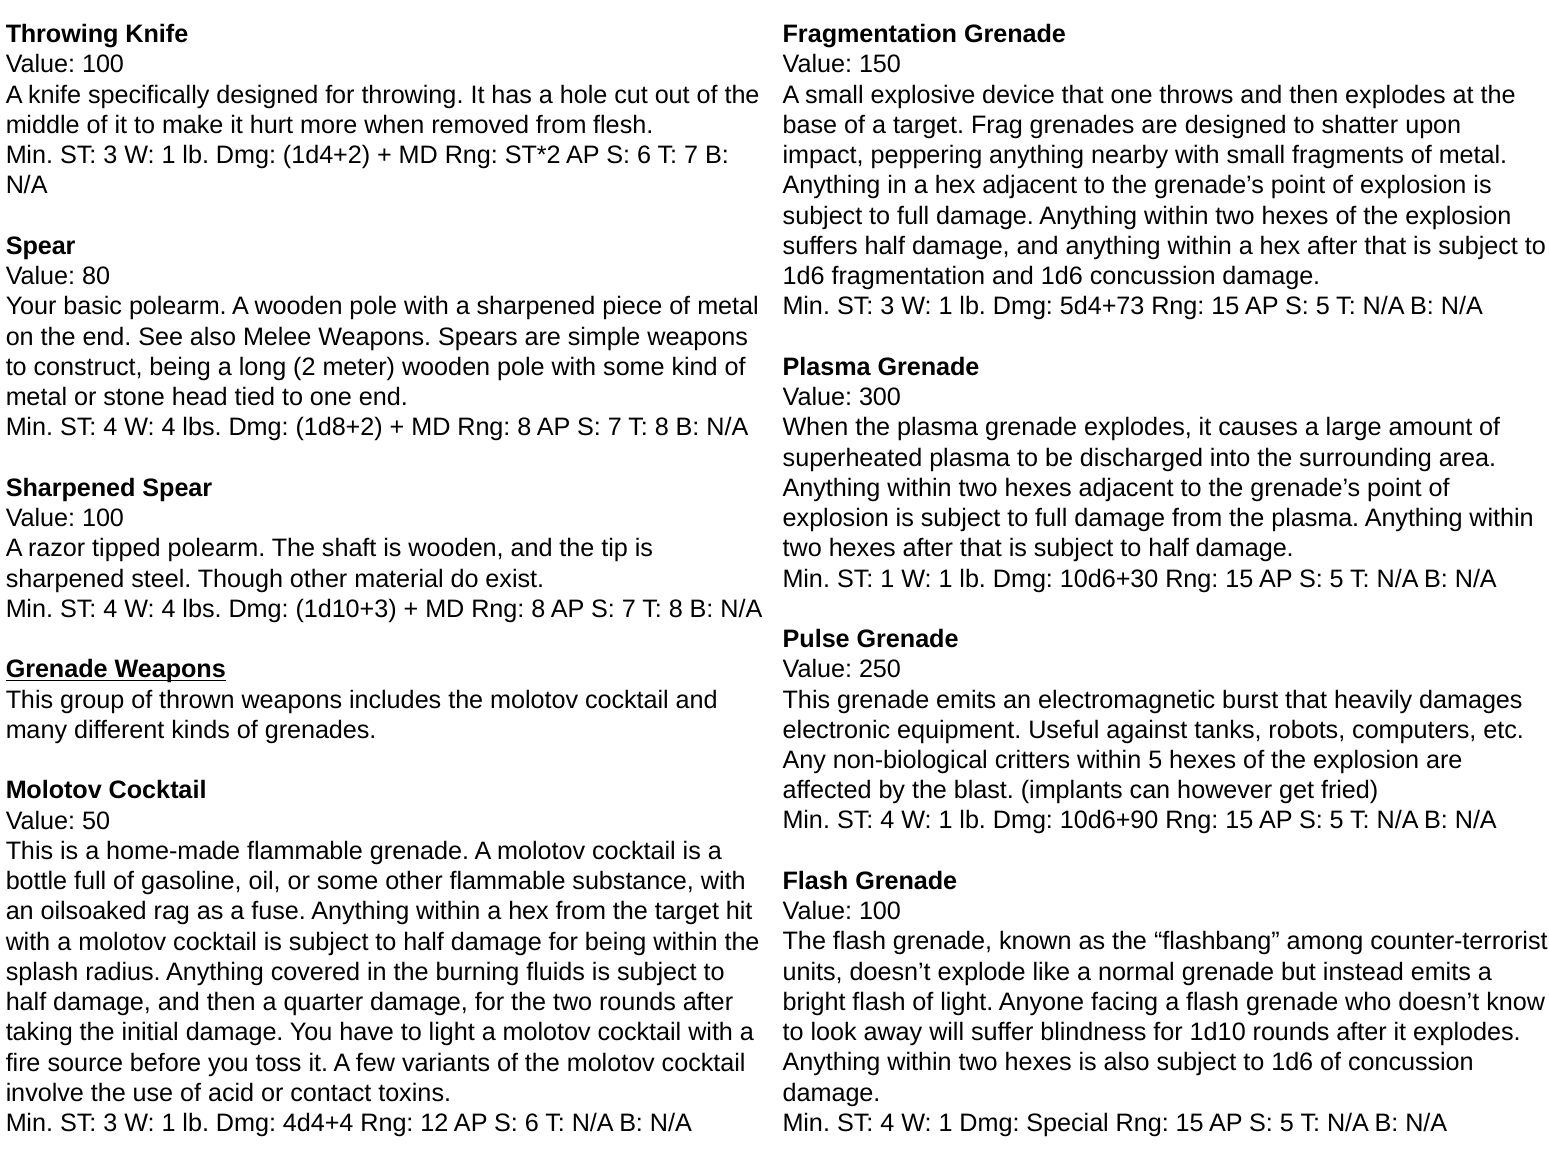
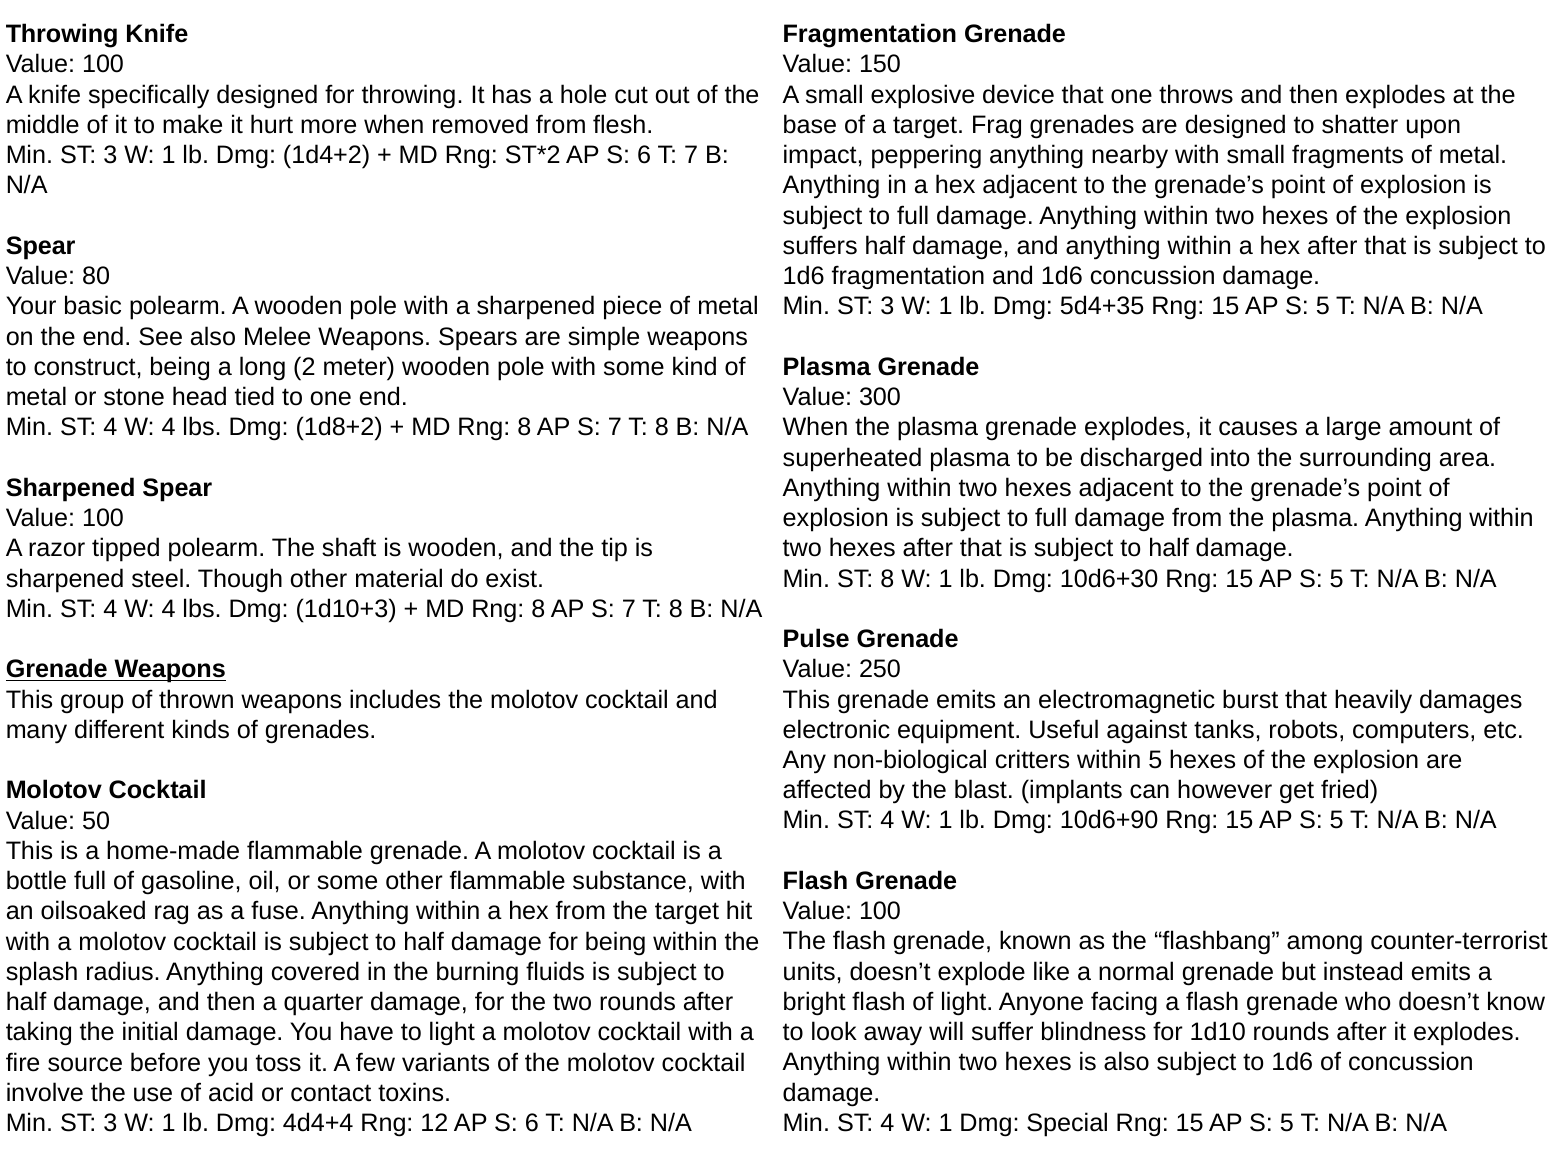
5d4+73: 5d4+73 -> 5d4+35
ST 1: 1 -> 8
